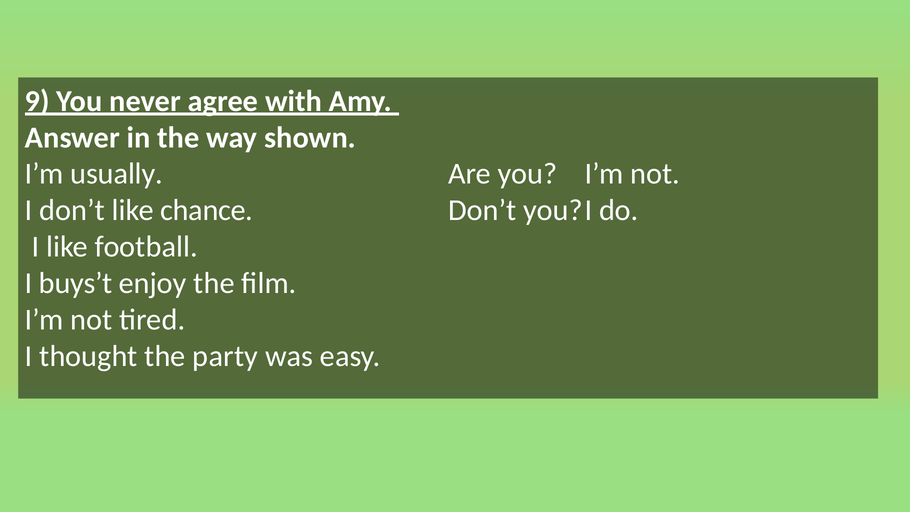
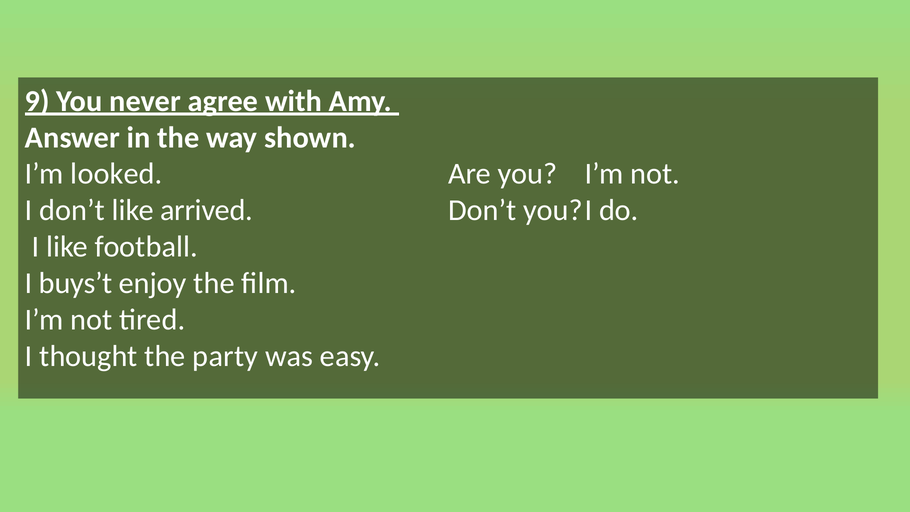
usually: usually -> looked
chance: chance -> arrived
